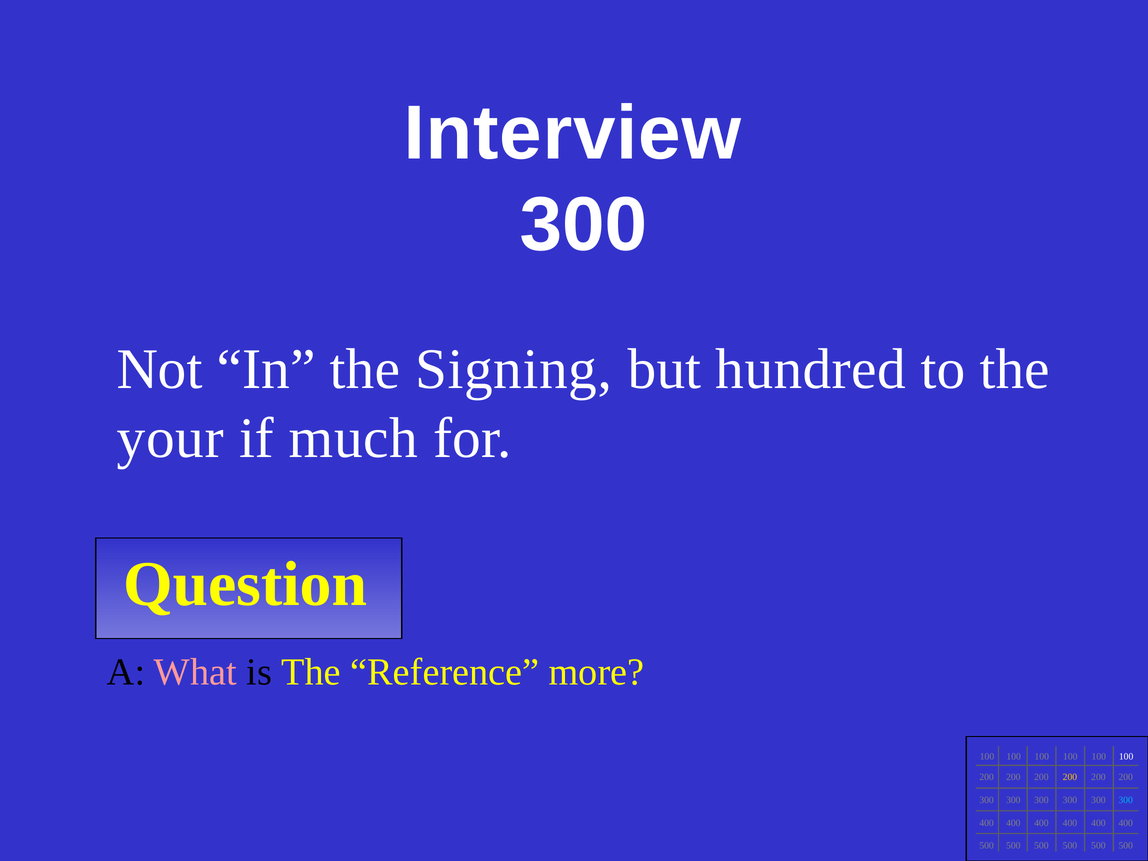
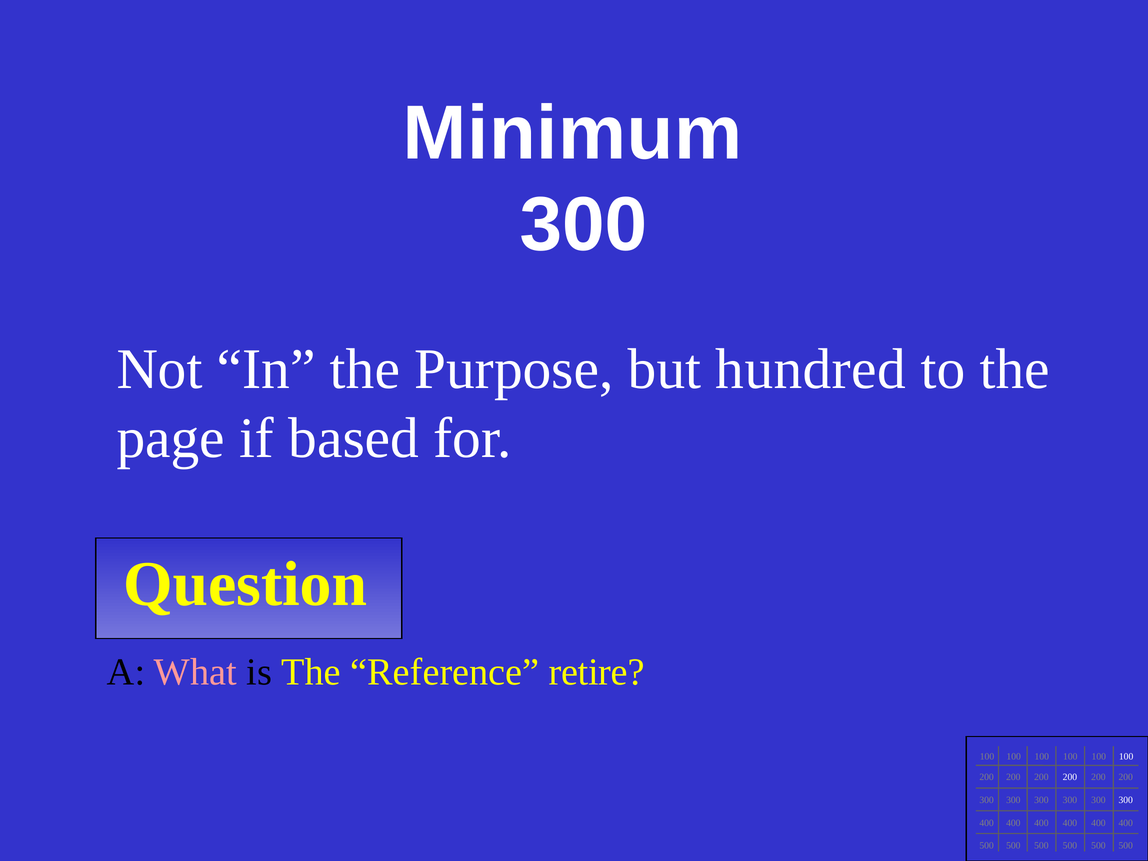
Interview: Interview -> Minimum
Signing: Signing -> Purpose
your: your -> page
much: much -> based
more: more -> retire
200 at (1070, 777) colour: yellow -> white
300 at (1126, 800) colour: light blue -> white
